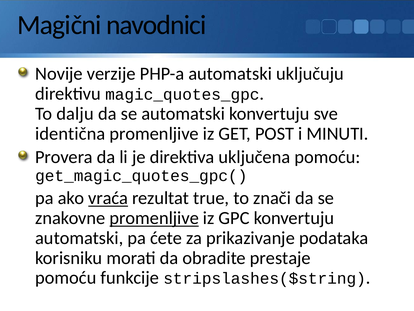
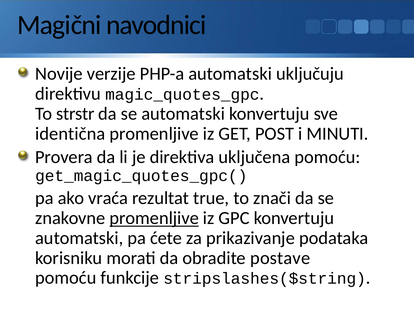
dalju: dalju -> strstr
vraća underline: present -> none
prestaje: prestaje -> postave
